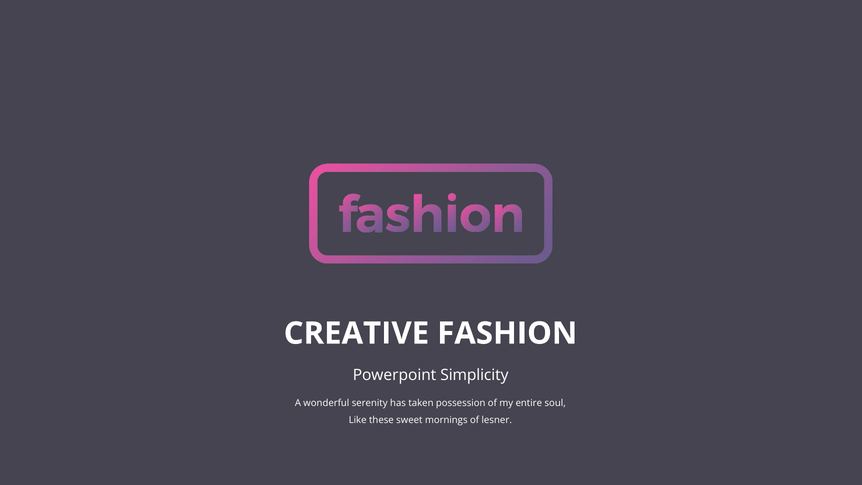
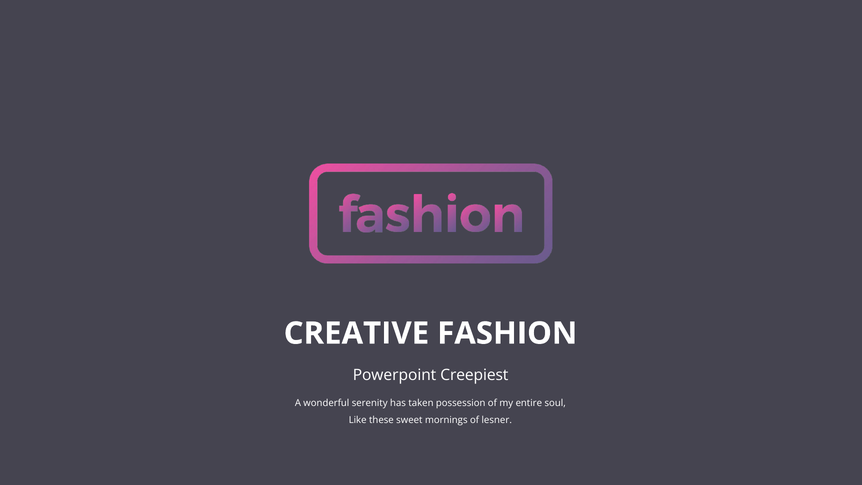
Simplicity: Simplicity -> Creepiest
